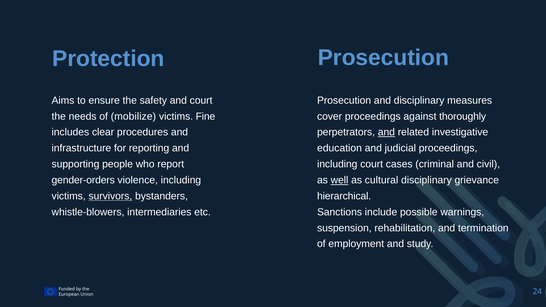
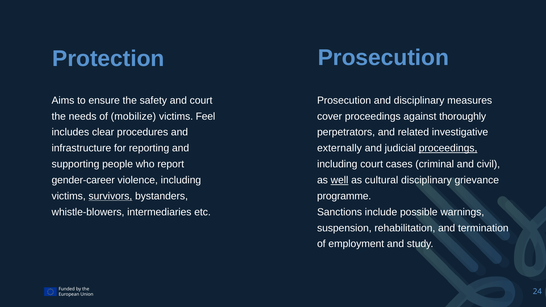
Fine: Fine -> Feel
and at (386, 132) underline: present -> none
education: education -> externally
proceedings at (448, 148) underline: none -> present
gender-orders: gender-orders -> gender-career
hierarchical: hierarchical -> programme
